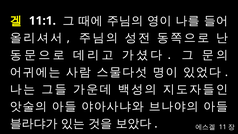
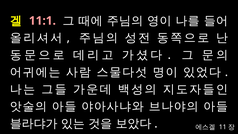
11:1 colour: white -> pink
